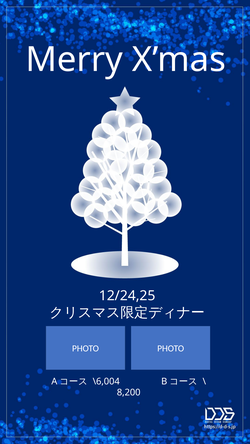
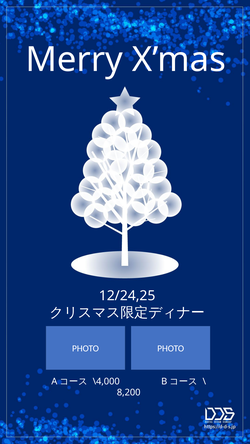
\6,004: \6,004 -> \4,000
